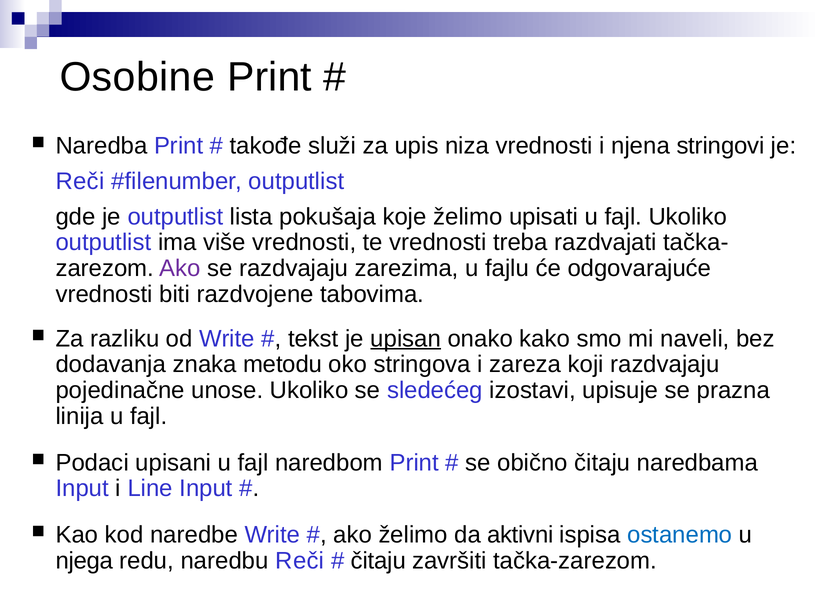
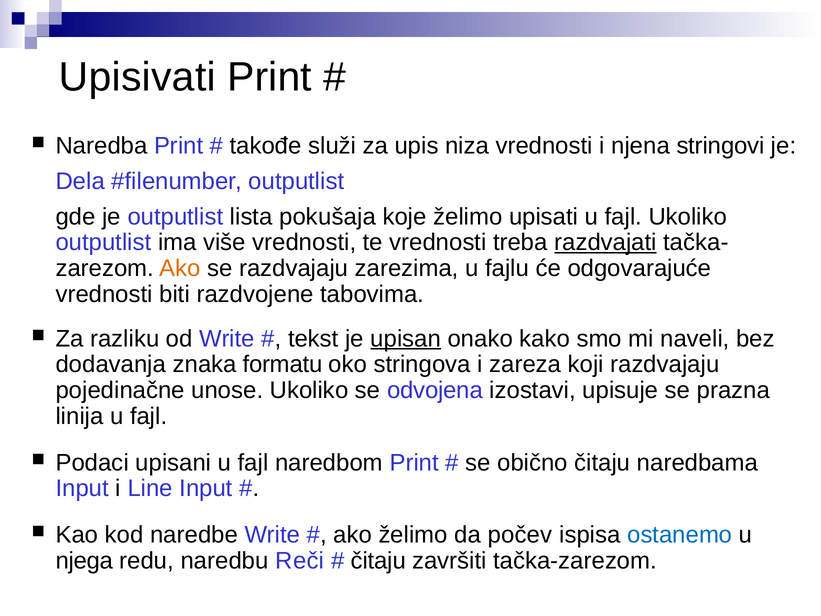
Osobine: Osobine -> Upisivati
Reči at (80, 181): Reči -> Dela
razdvajati underline: none -> present
Ako at (180, 268) colour: purple -> orange
metodu: metodu -> formatu
sledećeg: sledećeg -> odvojena
aktivni: aktivni -> počev
